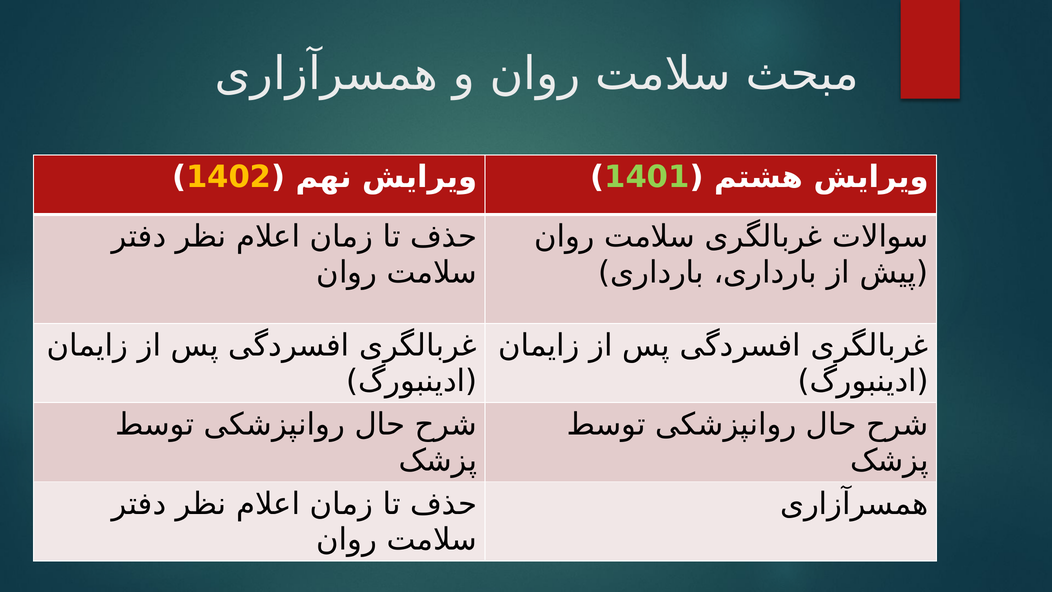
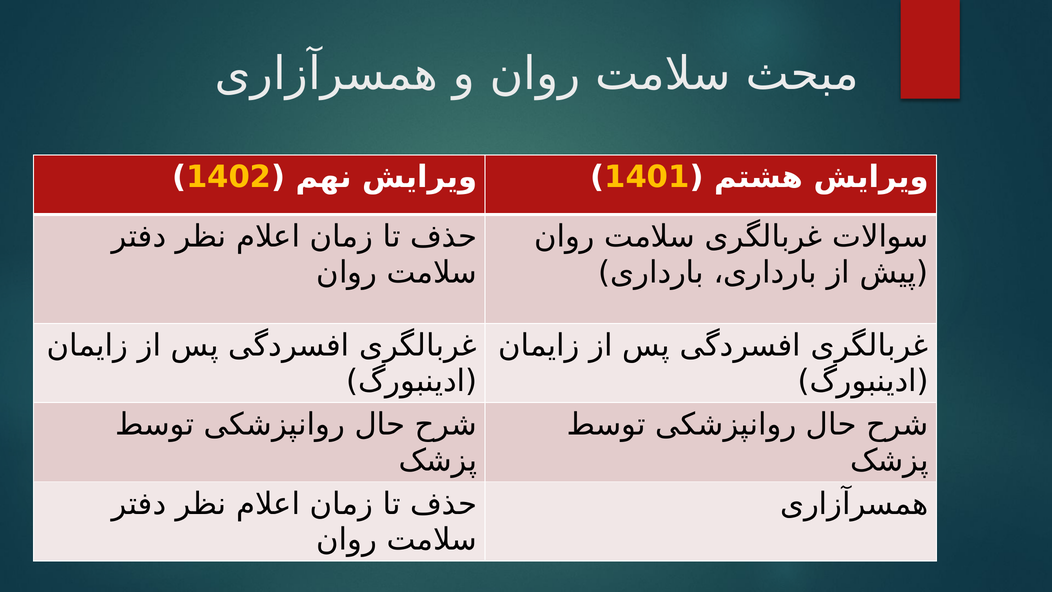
1401 colour: light green -> yellow
